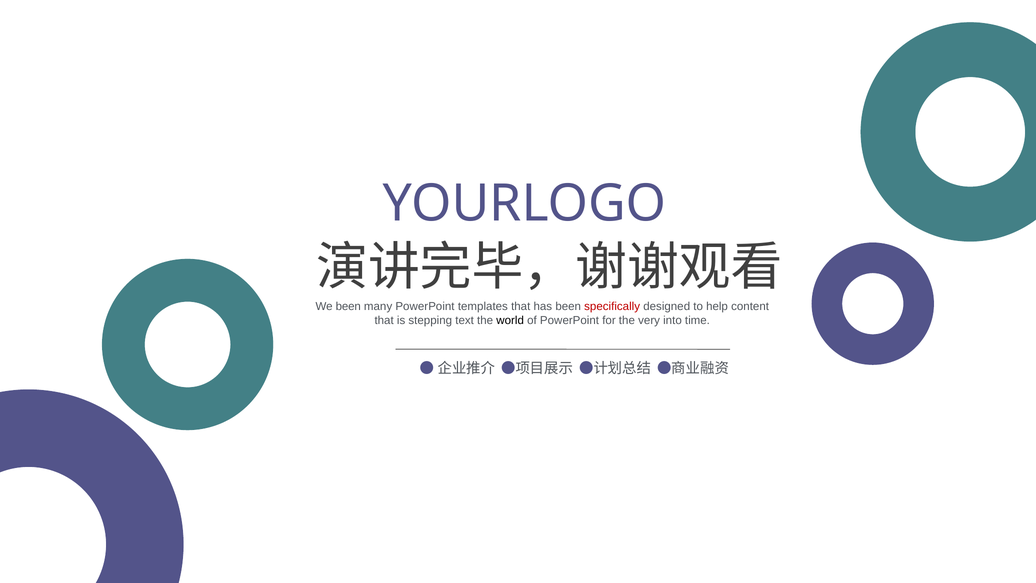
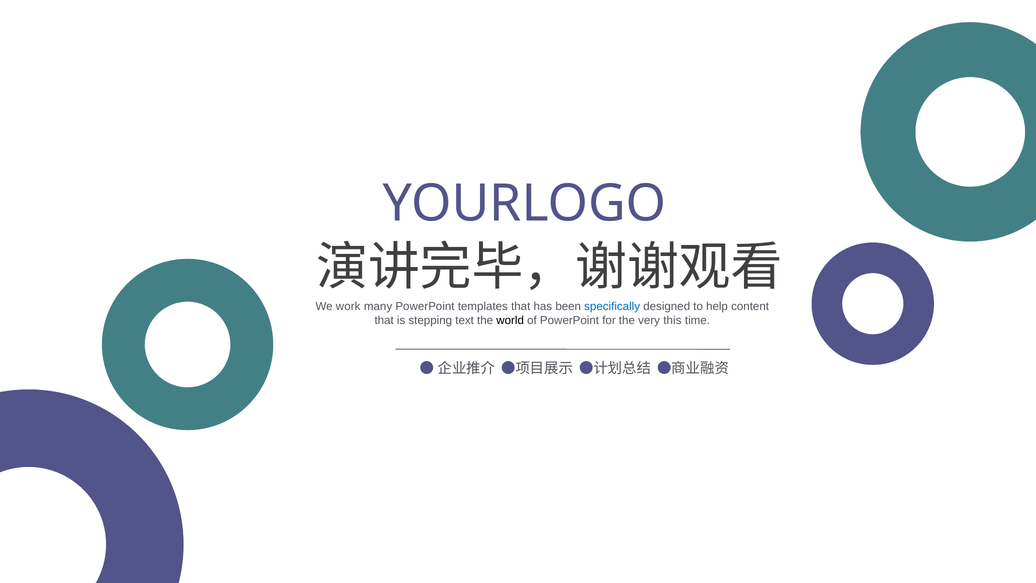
We been: been -> work
specifically colour: red -> blue
into: into -> this
